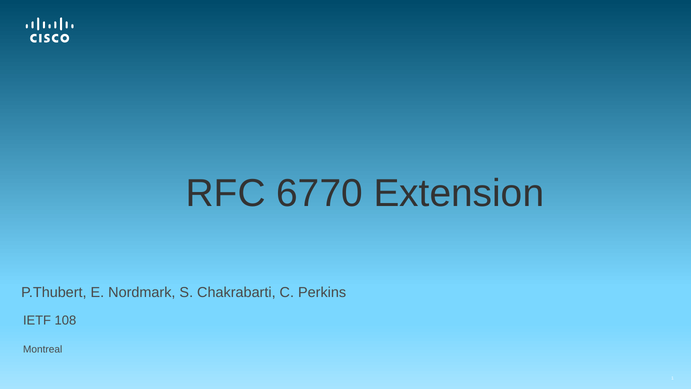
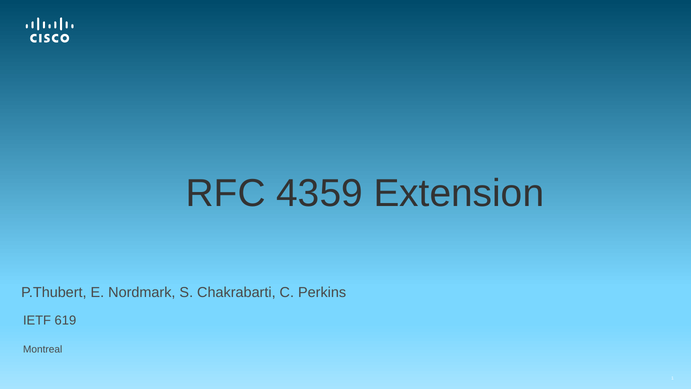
6770: 6770 -> 4359
108: 108 -> 619
